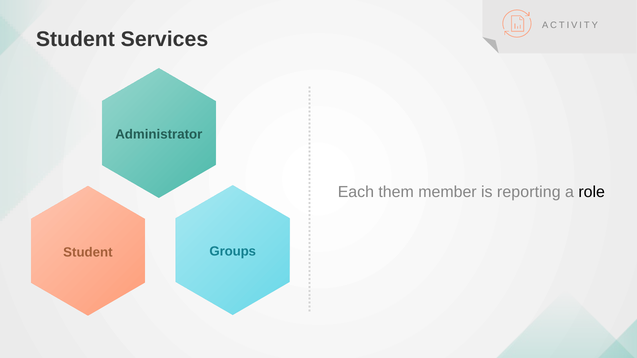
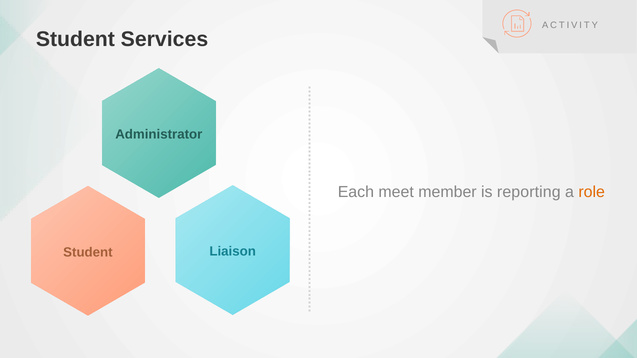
them: them -> meet
role colour: black -> orange
Groups: Groups -> Liaison
